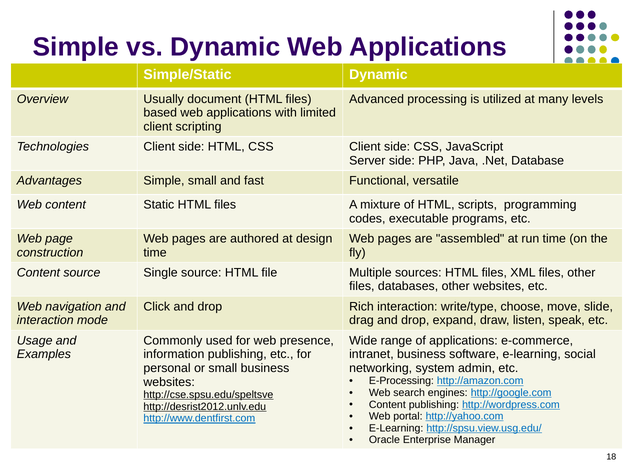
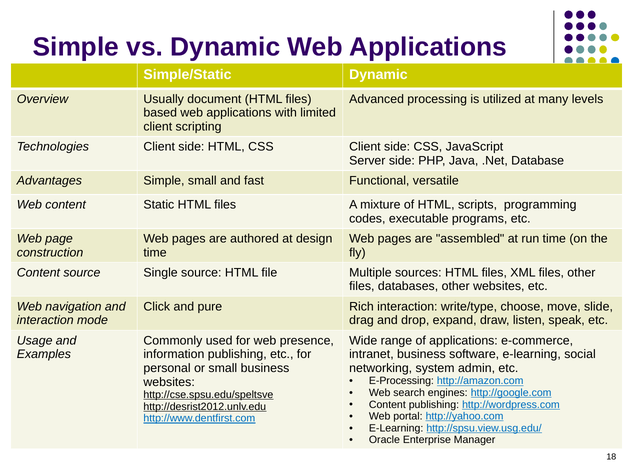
Click and drop: drop -> pure
